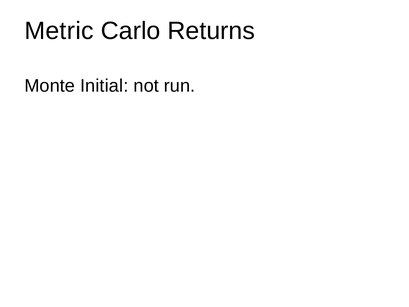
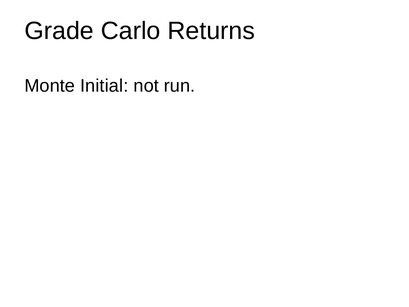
Metric: Metric -> Grade
